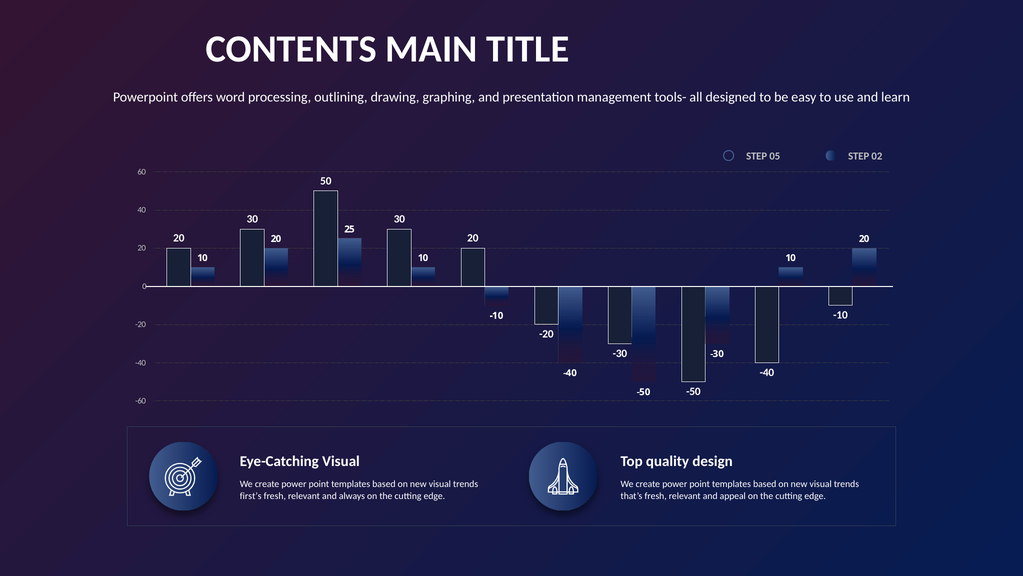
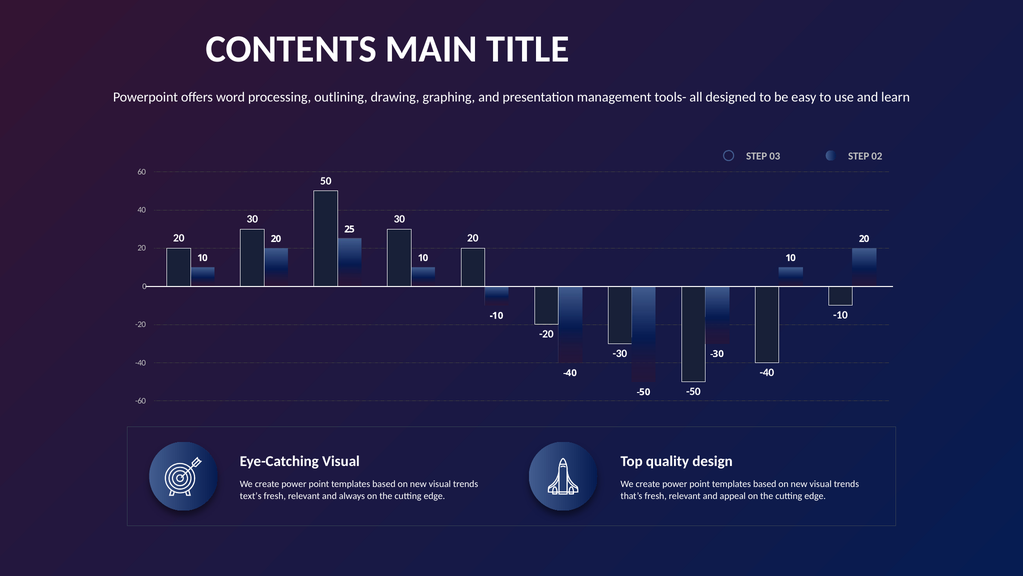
05: 05 -> 03
first’s: first’s -> text’s
